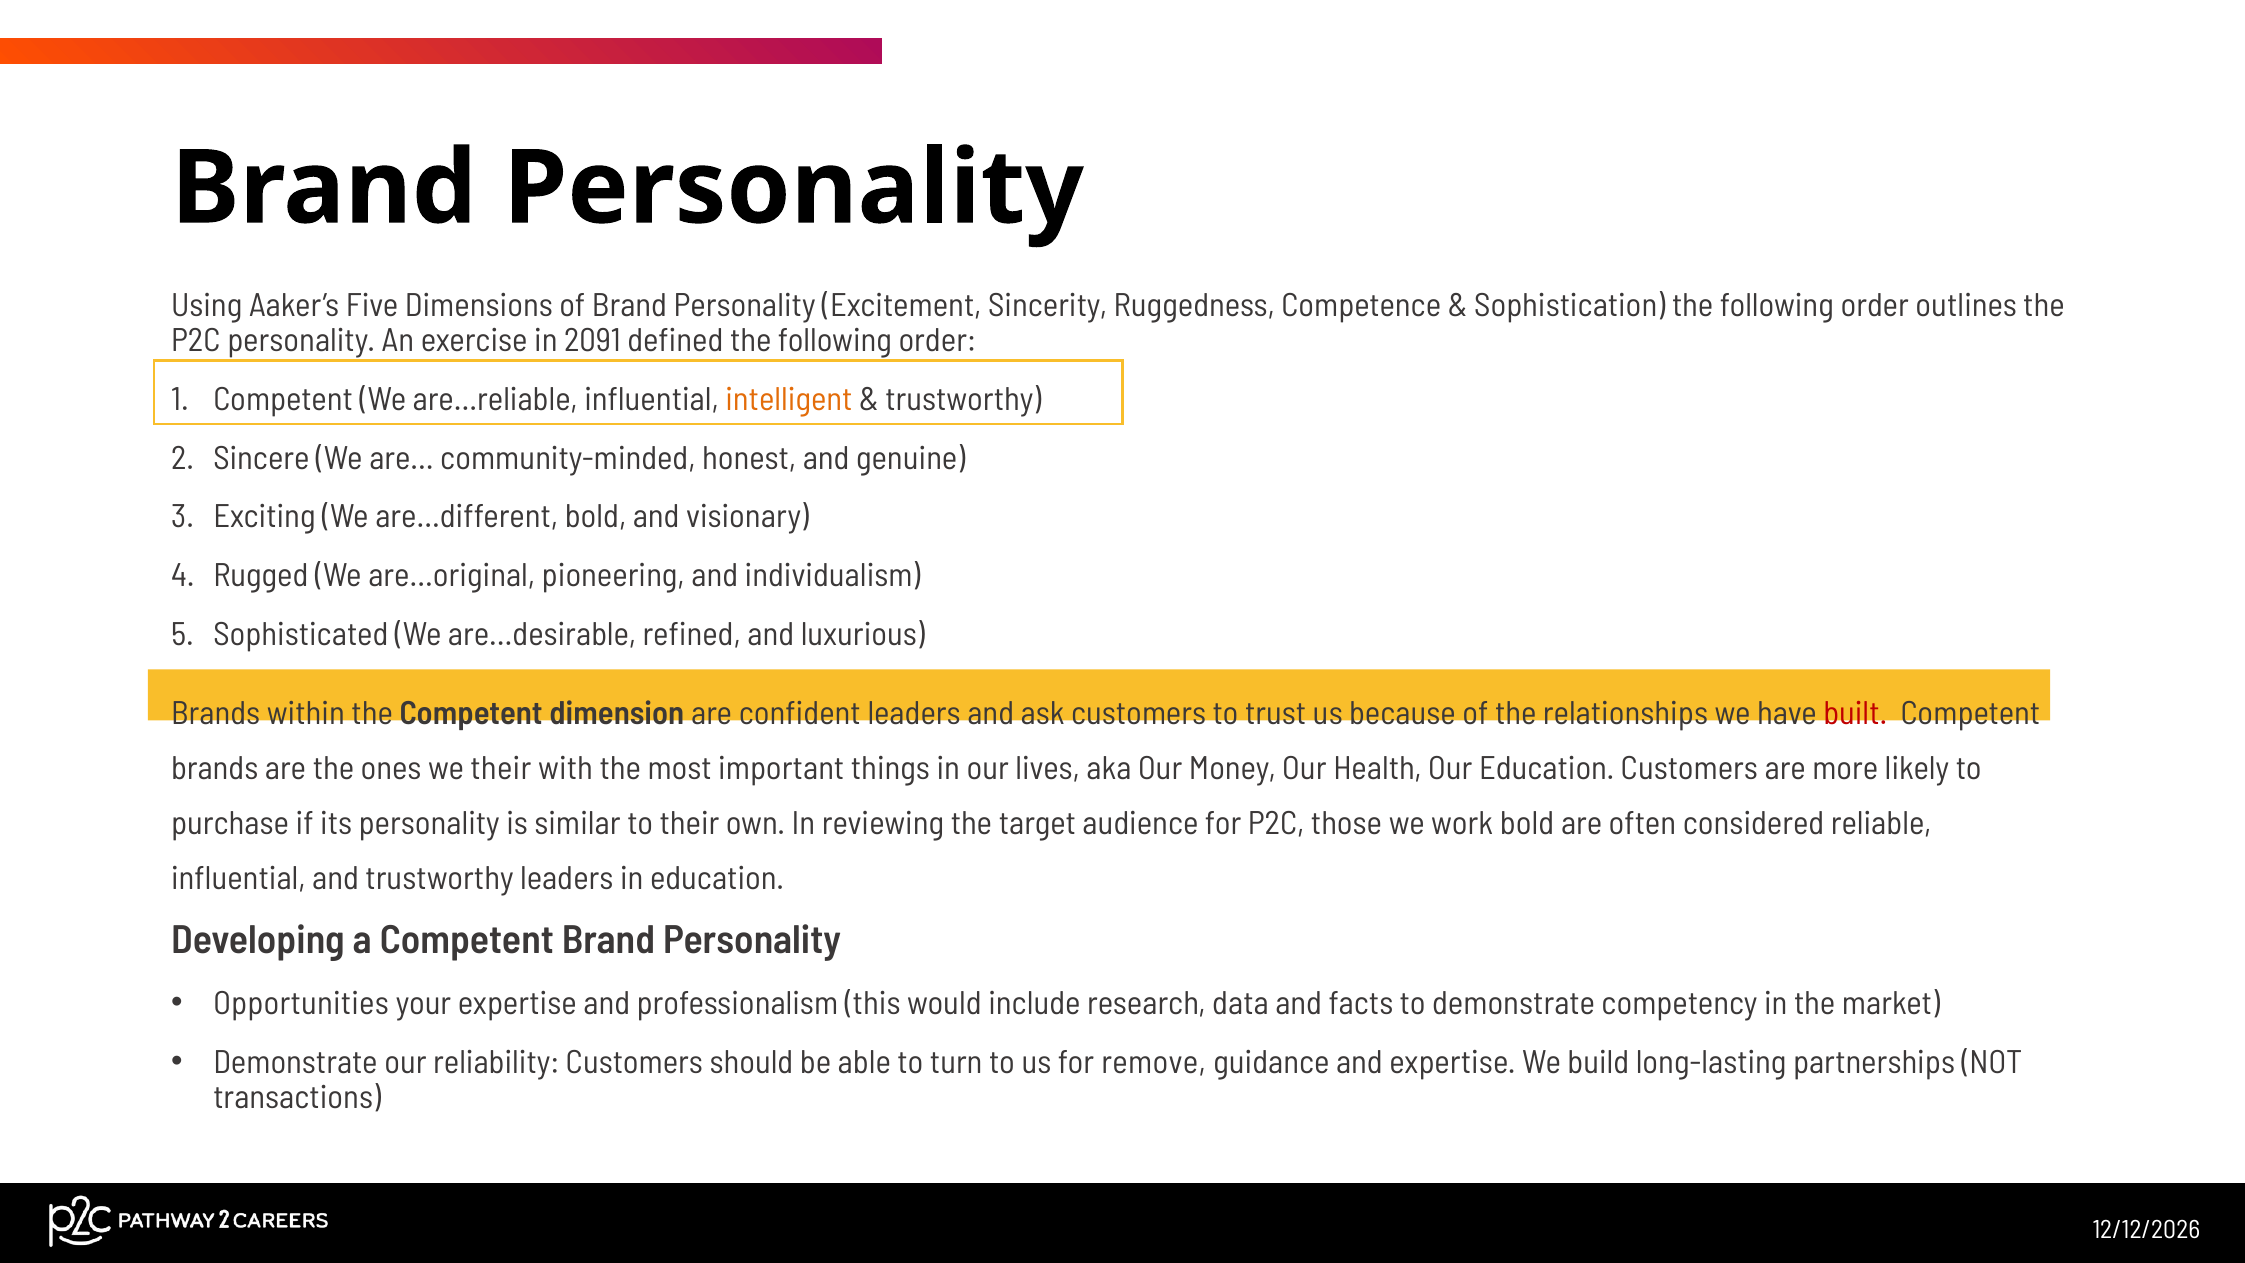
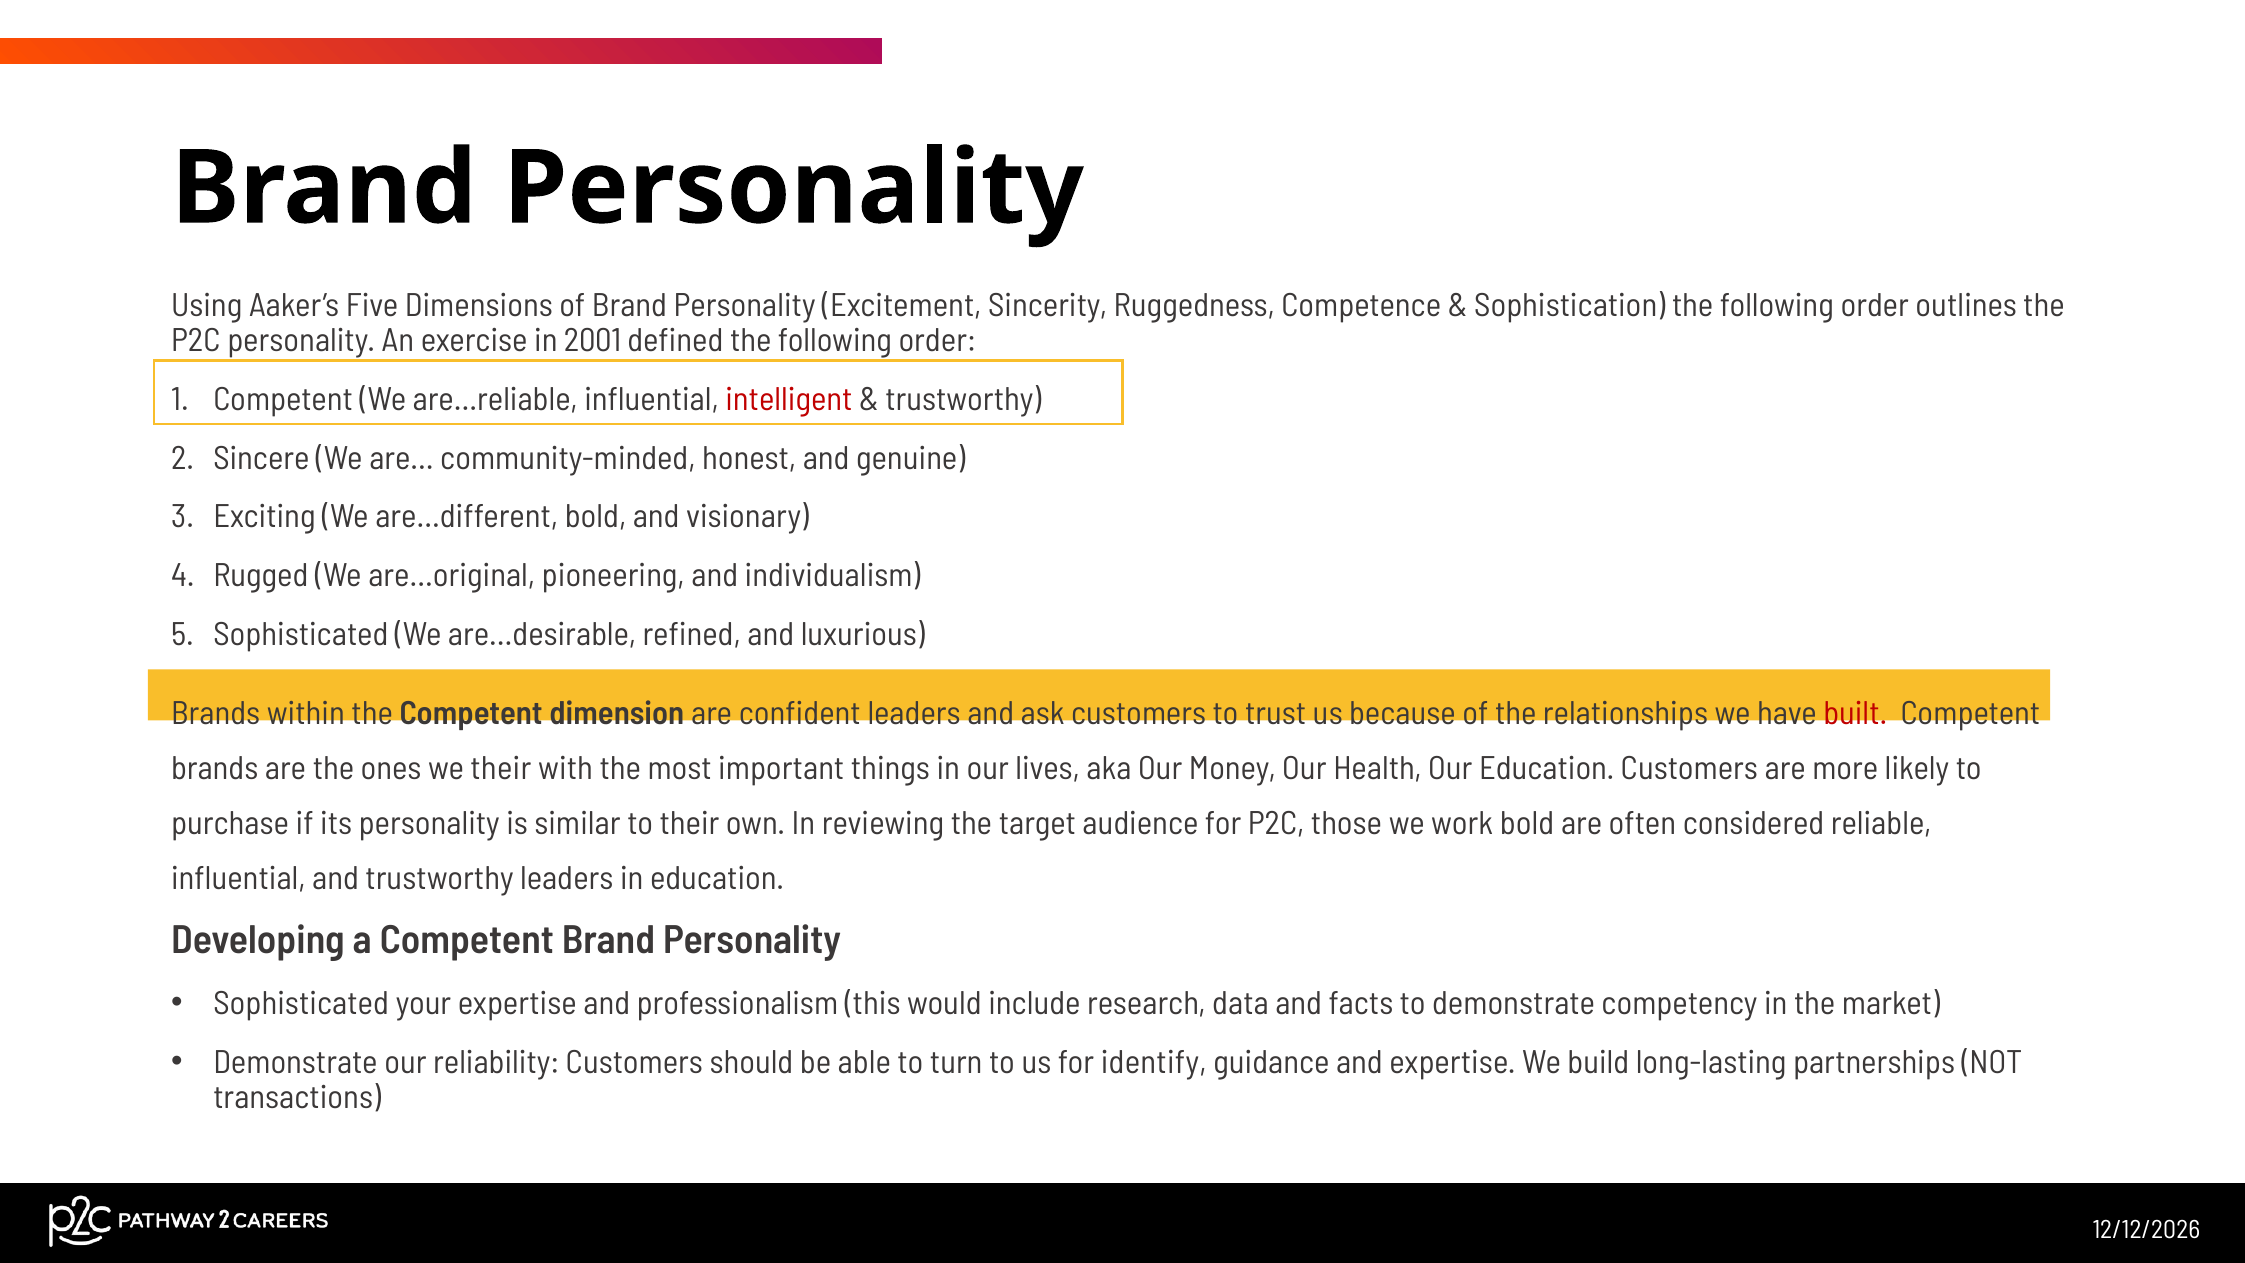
2091: 2091 -> 2001
intelligent colour: orange -> red
Opportunities at (301, 1003): Opportunities -> Sophisticated
remove: remove -> identify
